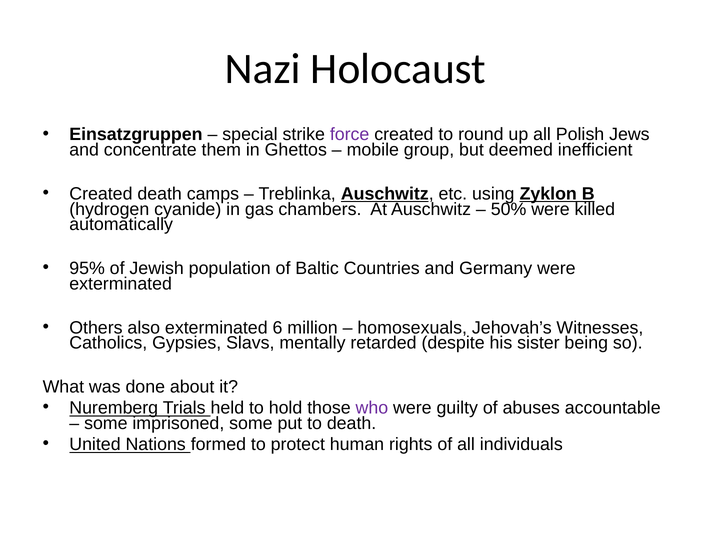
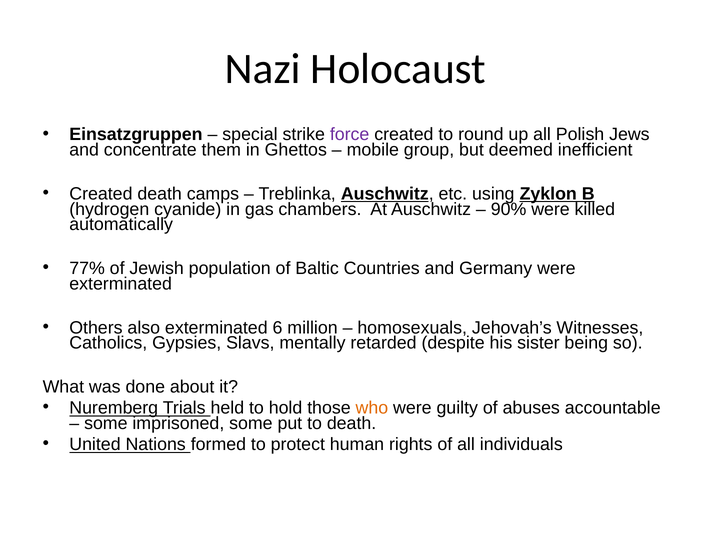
50%: 50% -> 90%
95%: 95% -> 77%
who colour: purple -> orange
